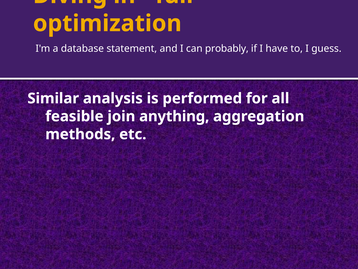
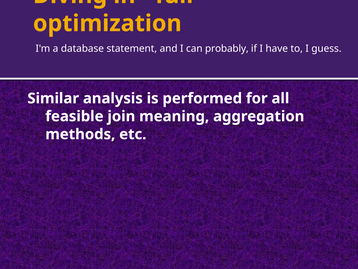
anything: anything -> meaning
